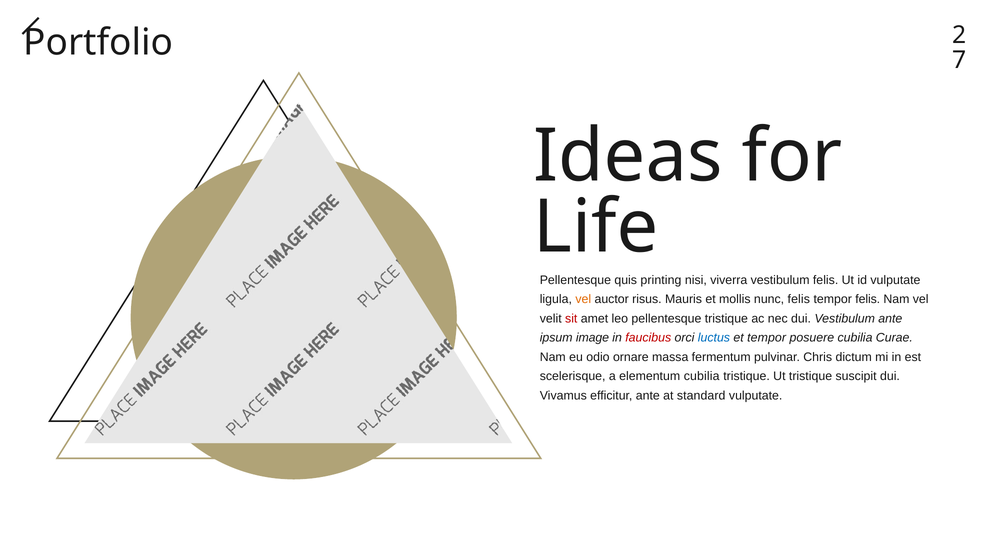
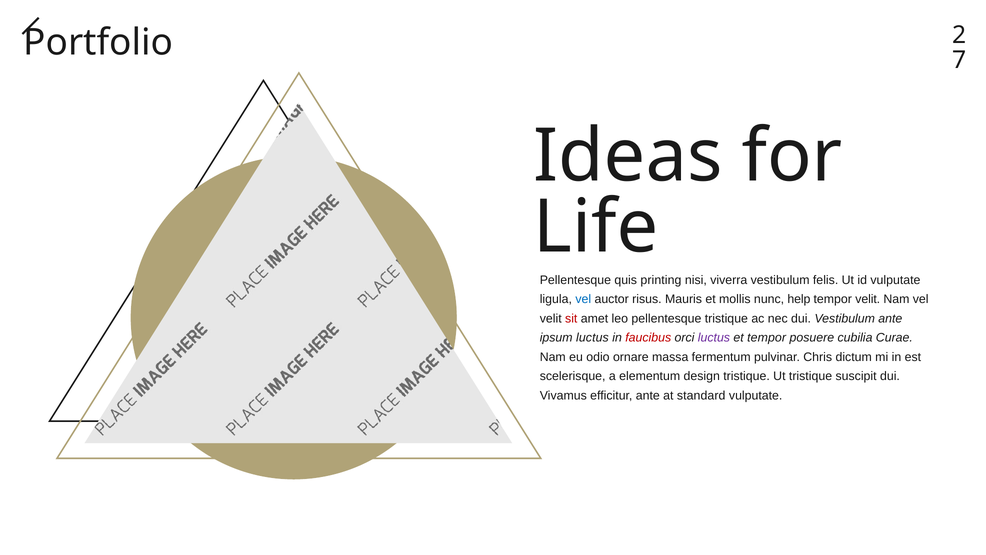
vel at (583, 299) colour: orange -> blue
nunc felis: felis -> help
tempor felis: felis -> velit
ipsum image: image -> luctus
luctus at (714, 338) colour: blue -> purple
elementum cubilia: cubilia -> design
